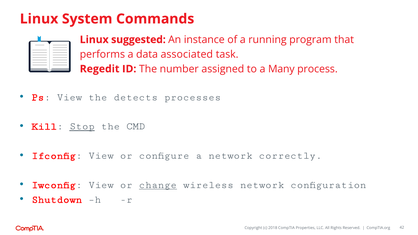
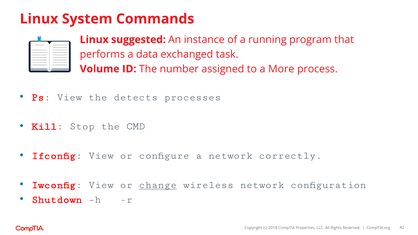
associated: associated -> exchanged
Regedit: Regedit -> Volume
Many: Many -> More
Stop underline: present -> none
